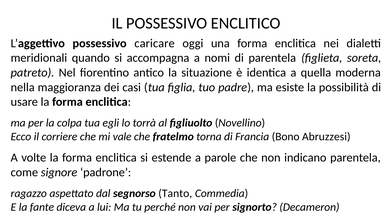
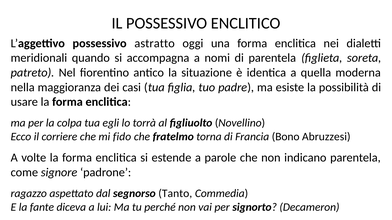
caricare: caricare -> astratto
vale: vale -> fido
